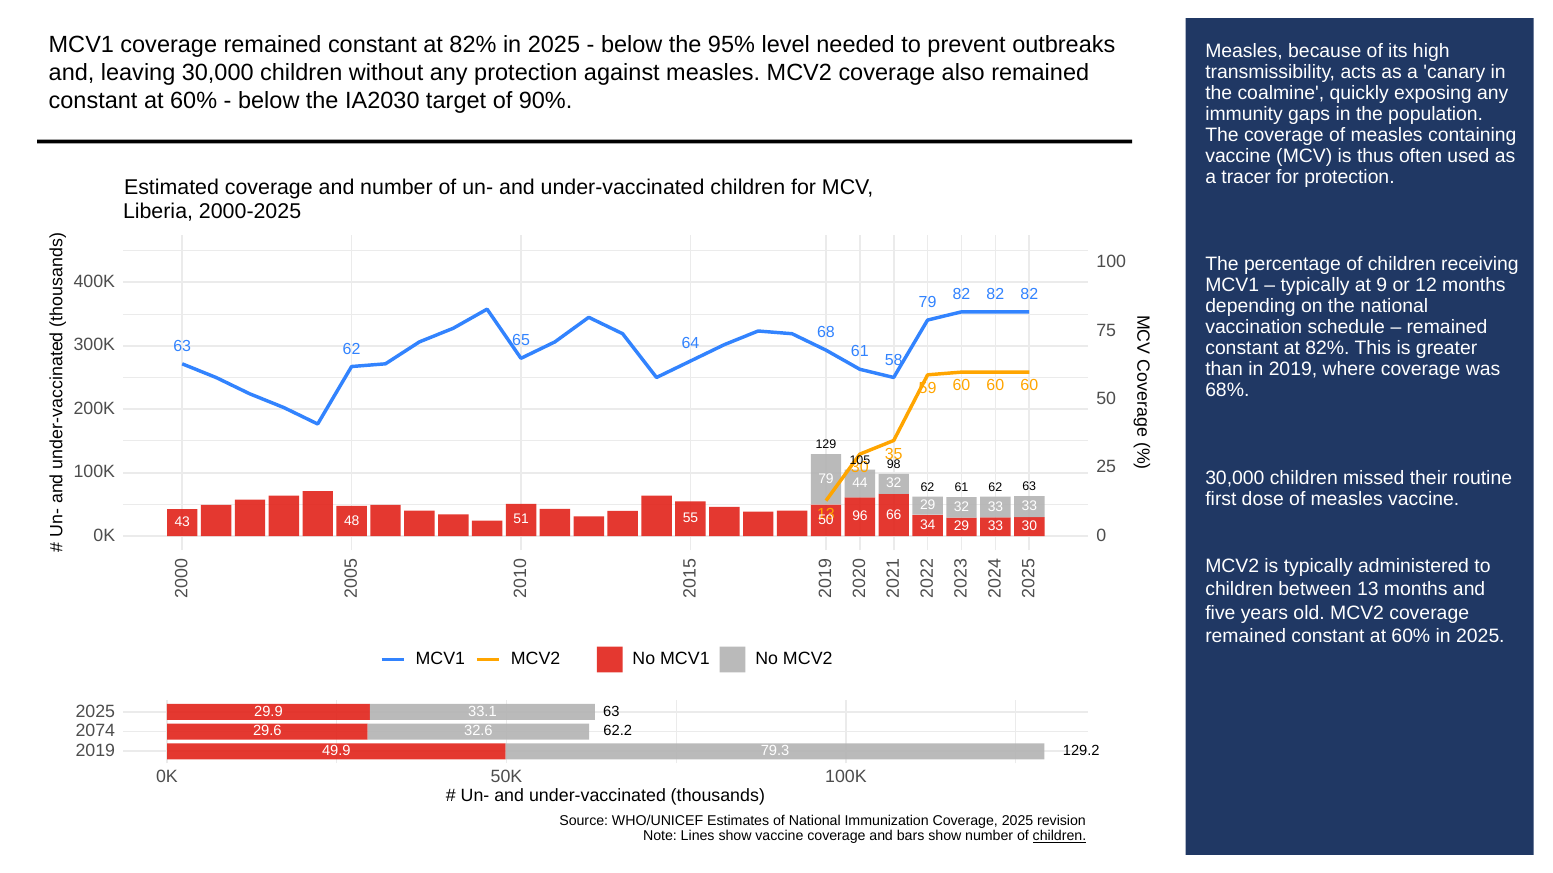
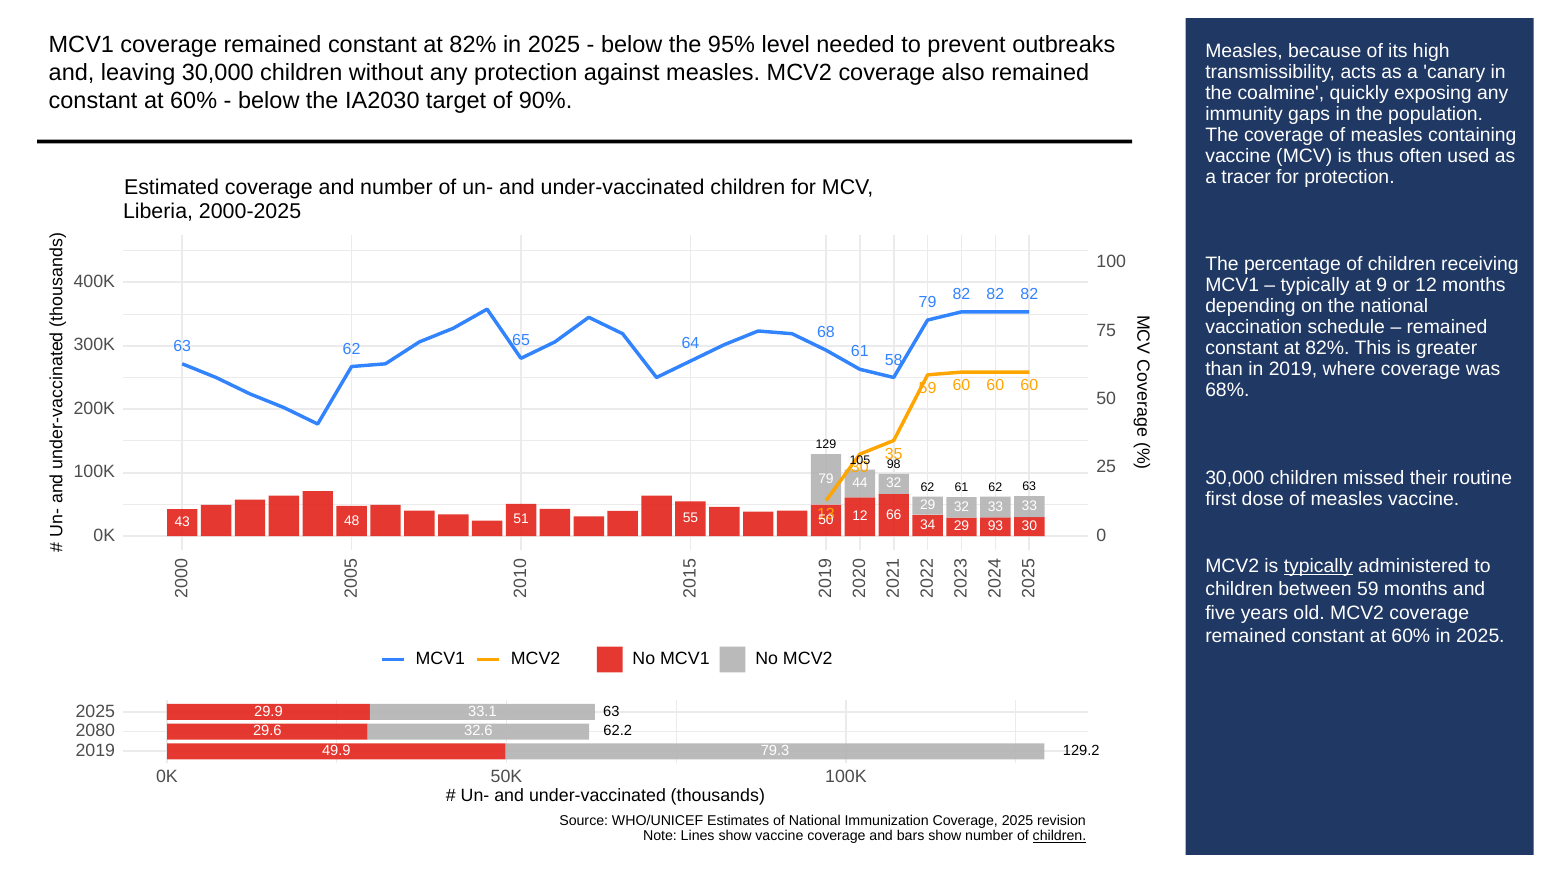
96 at (860, 516): 96 -> 12
29 33: 33 -> 93
typically at (1318, 566) underline: none -> present
between 13: 13 -> 59
2074: 2074 -> 2080
